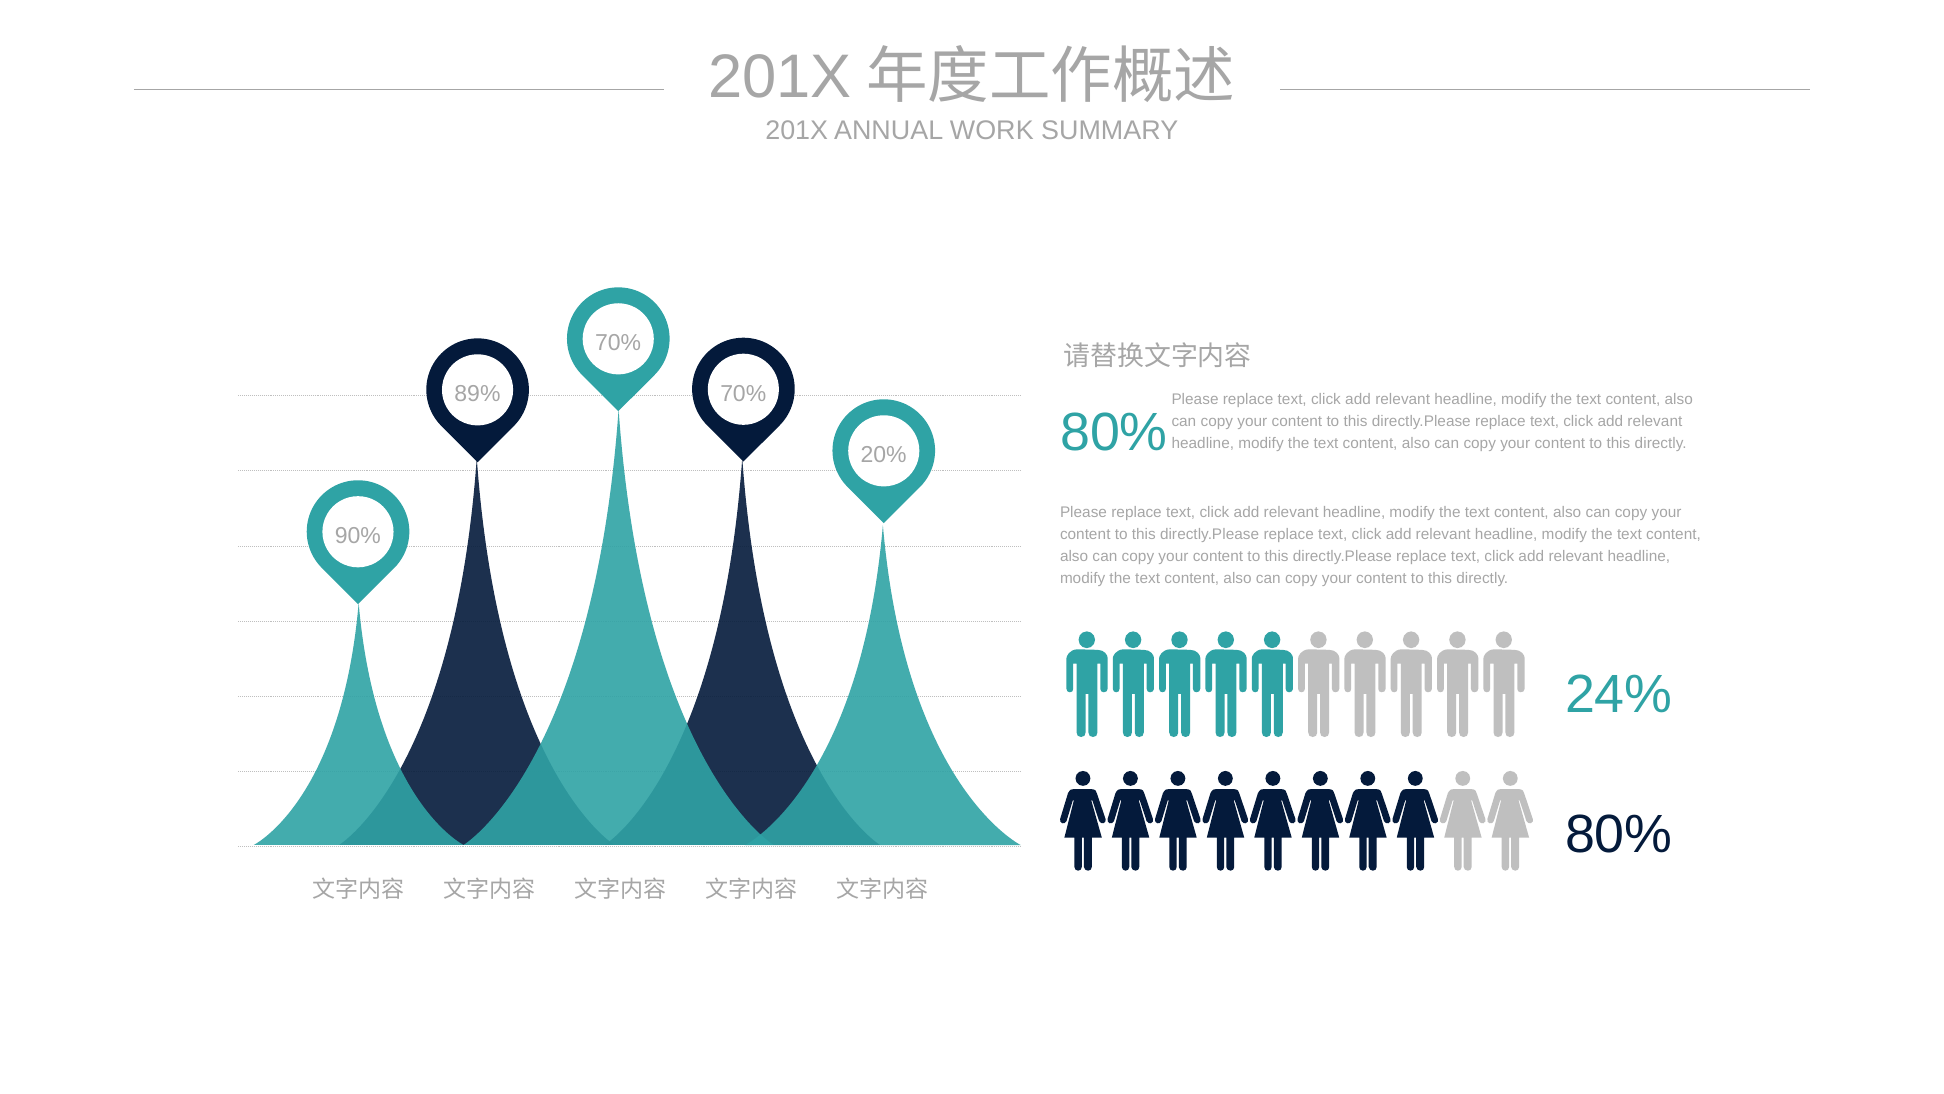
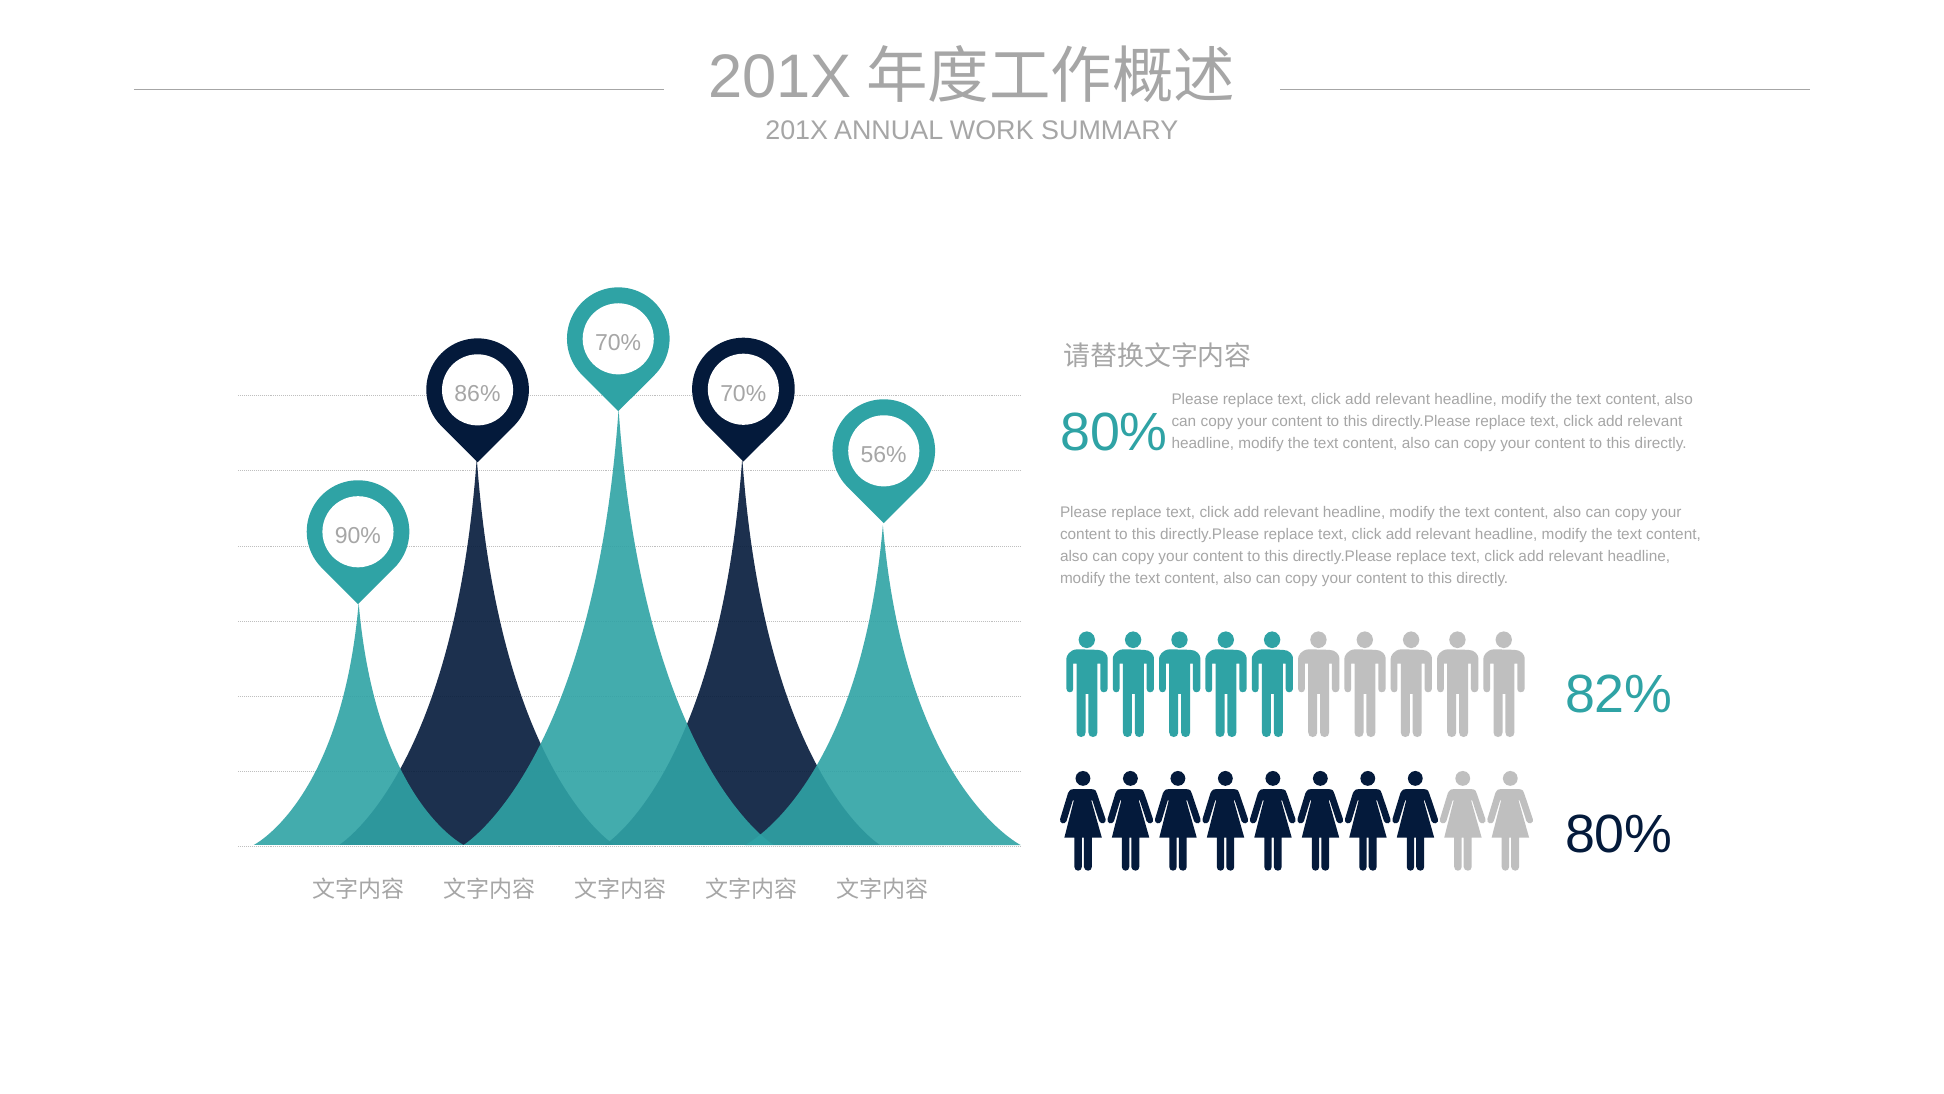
89%: 89% -> 86%
20%: 20% -> 56%
24%: 24% -> 82%
